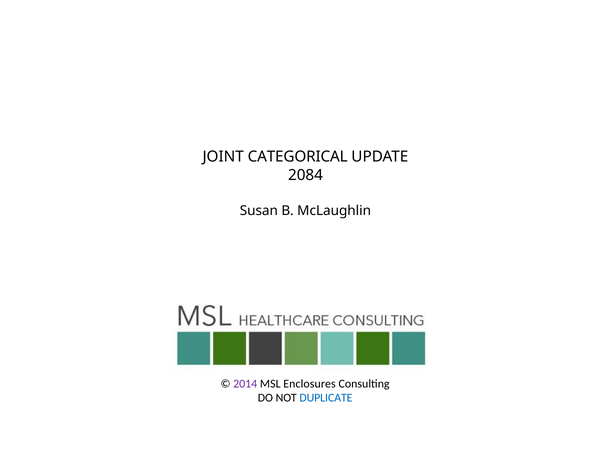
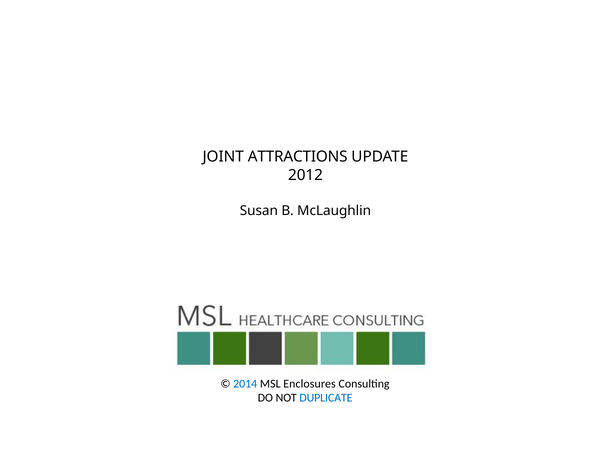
CATEGORICAL: CATEGORICAL -> ATTRACTIONS
2084: 2084 -> 2012
2014 colour: purple -> blue
